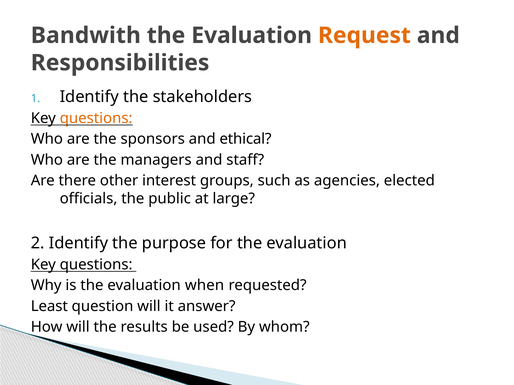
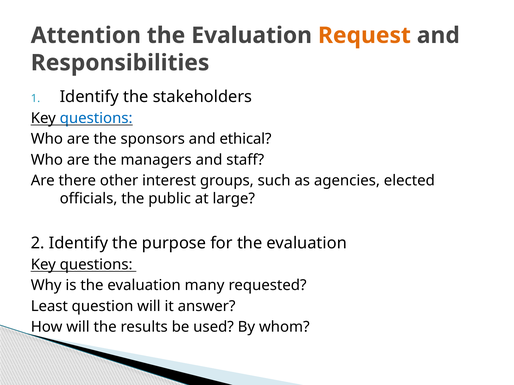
Bandwith: Bandwith -> Attention
questions at (96, 118) colour: orange -> blue
when: when -> many
